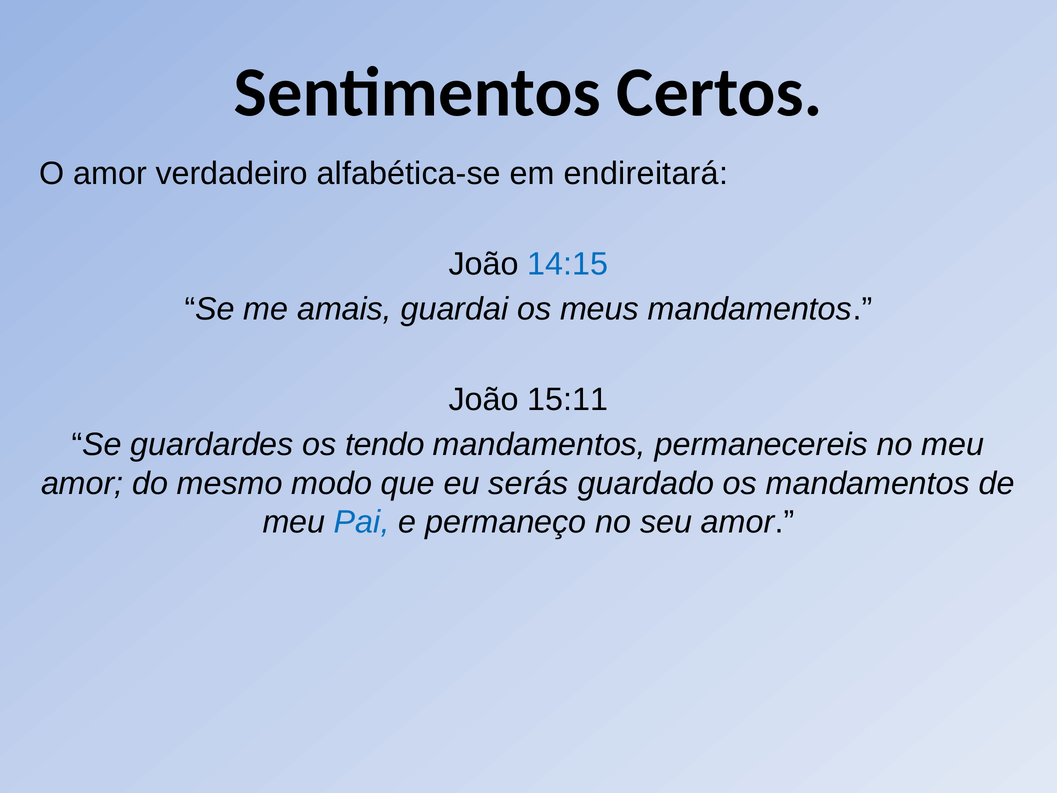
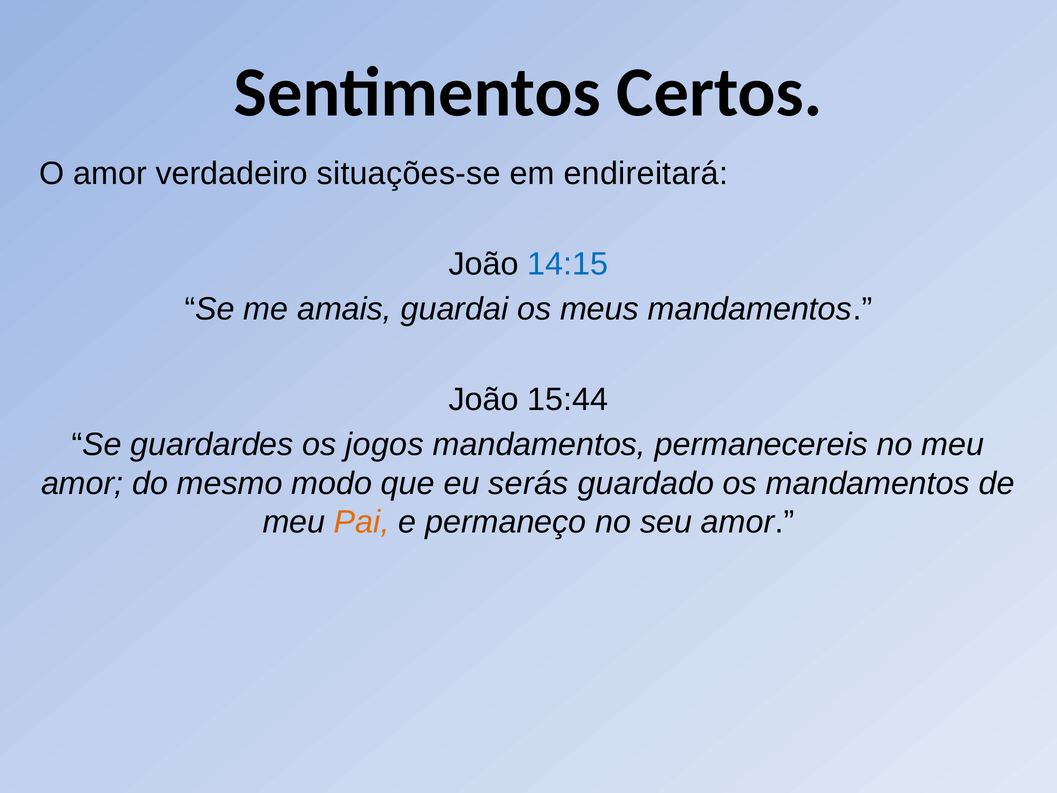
alfabética-se: alfabética-se -> situações-se
15:11: 15:11 -> 15:44
tendo: tendo -> jogos
Pai colour: blue -> orange
